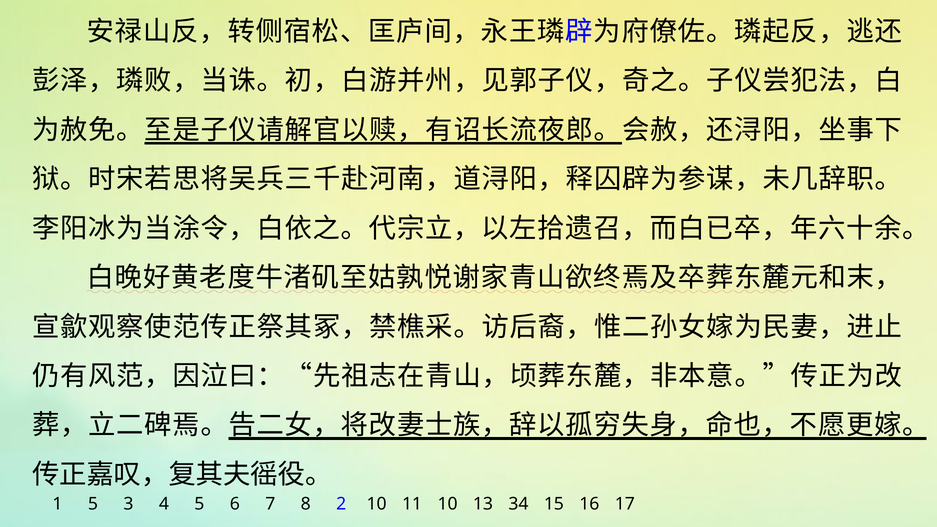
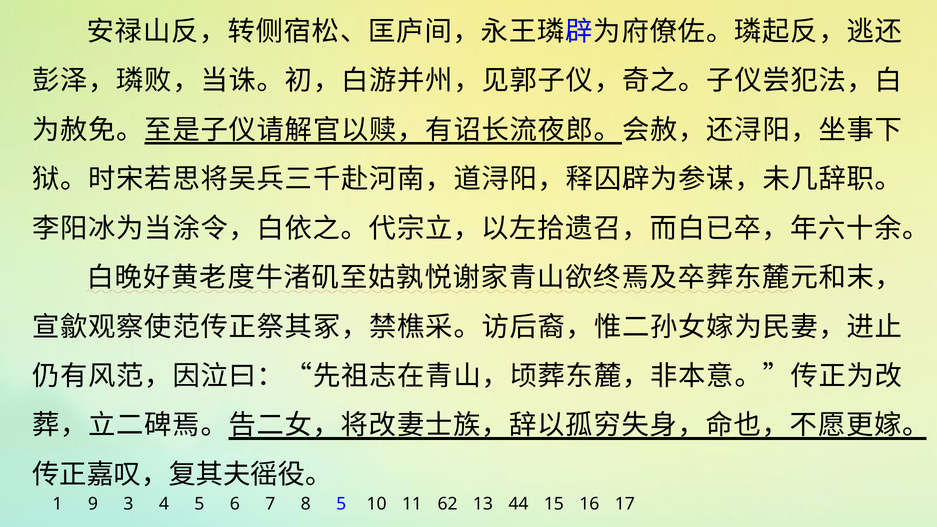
1 5: 5 -> 9
8 2: 2 -> 5
10 10: 10 -> 62
34: 34 -> 44
